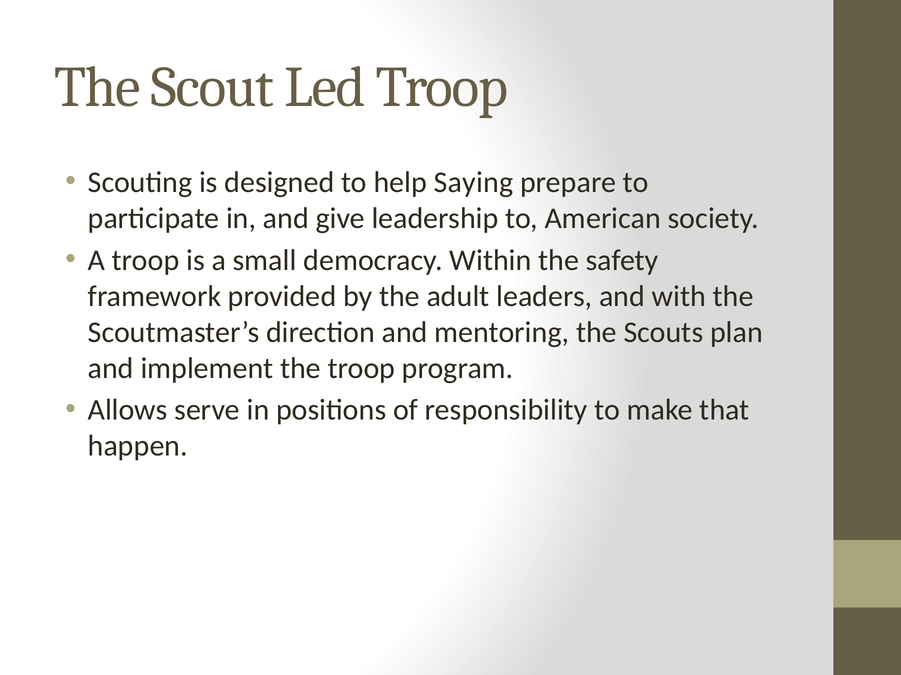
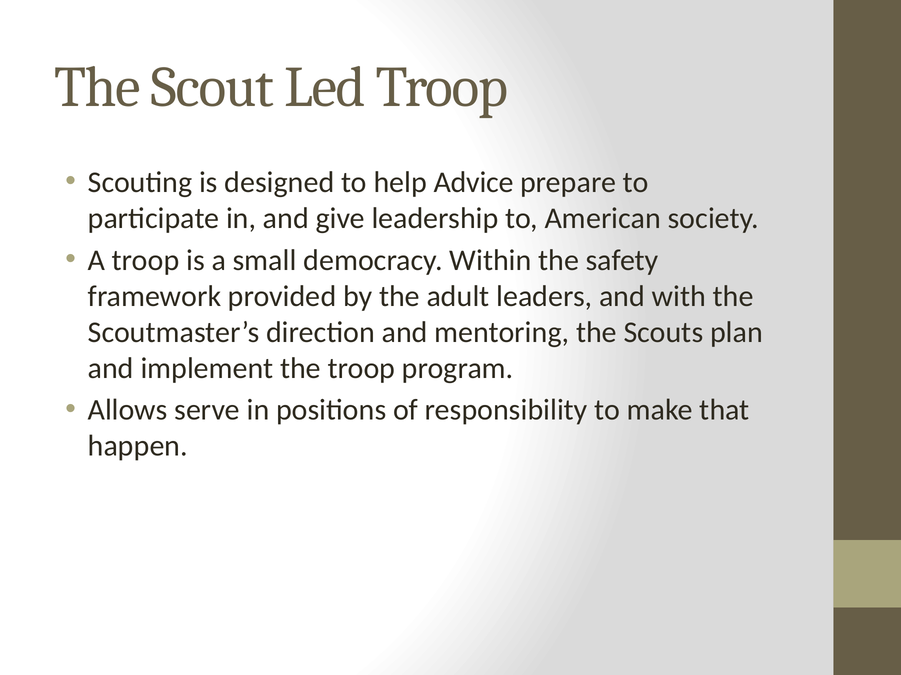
Saying: Saying -> Advice
